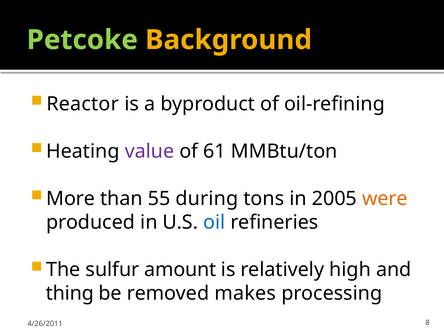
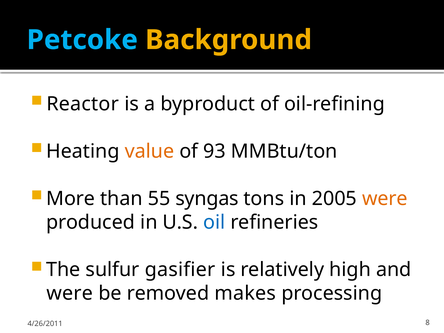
Petcoke colour: light green -> light blue
value colour: purple -> orange
61: 61 -> 93
during: during -> syngas
amount: amount -> gasifier
thing at (70, 293): thing -> were
